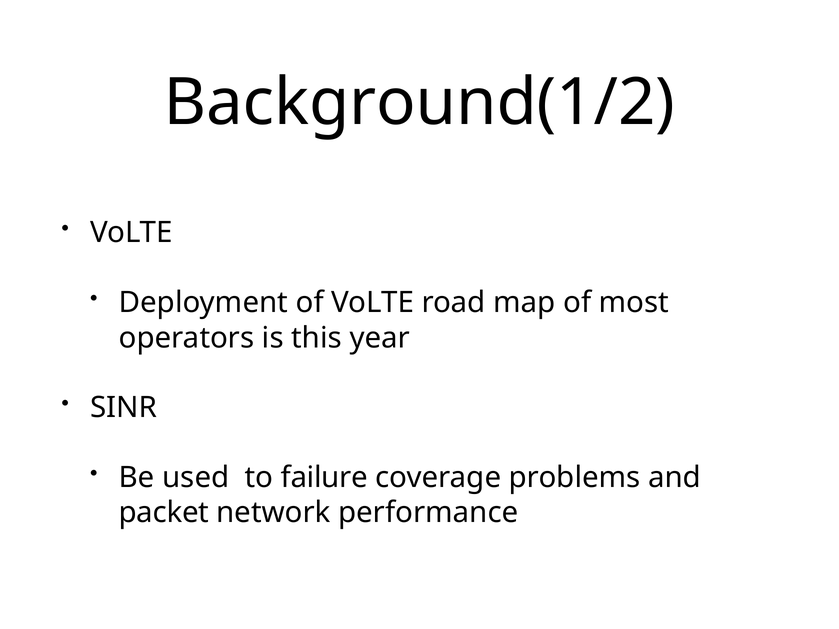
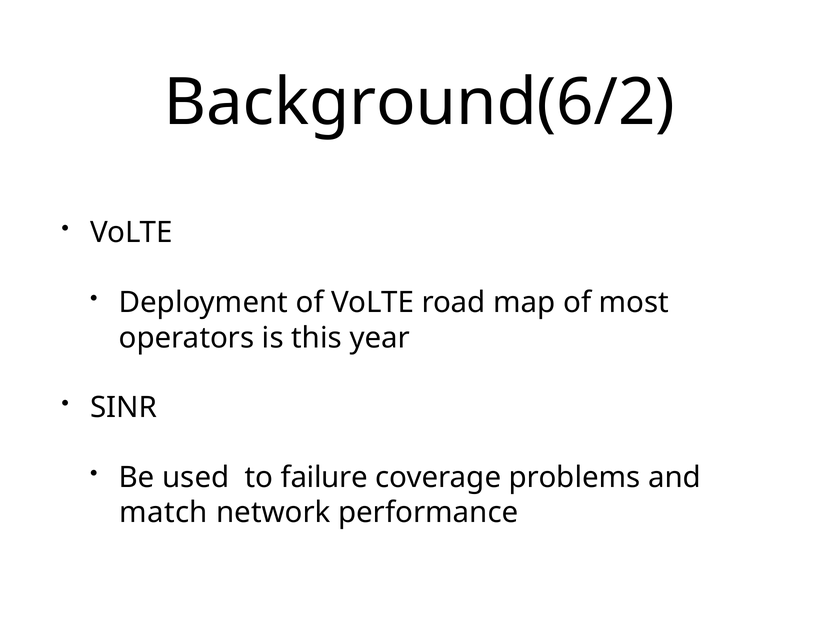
Background(1/2: Background(1/2 -> Background(6/2
packet: packet -> match
